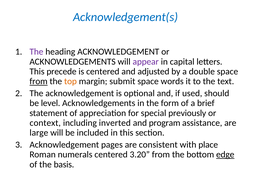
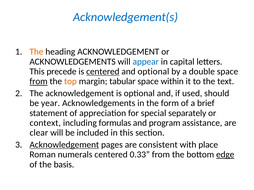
The at (36, 52) colour: purple -> orange
appear colour: purple -> blue
centered at (103, 72) underline: none -> present
and adjusted: adjusted -> optional
submit: submit -> tabular
words: words -> within
level: level -> year
previously: previously -> separately
inverted: inverted -> formulas
large: large -> clear
Acknowledgement at (64, 145) underline: none -> present
3.20: 3.20 -> 0.33
